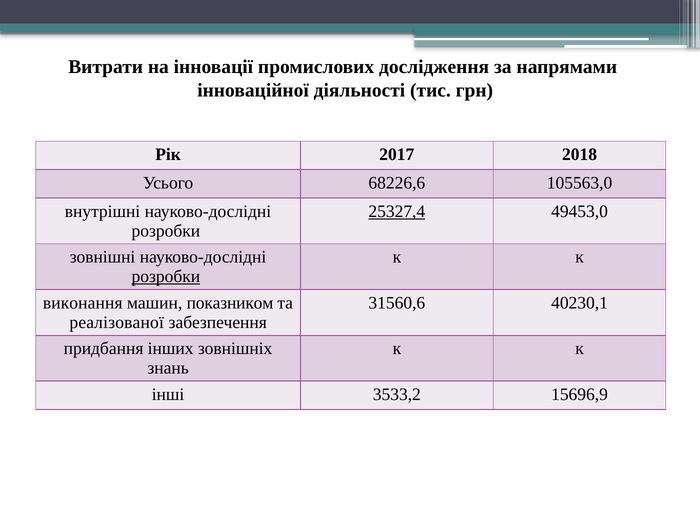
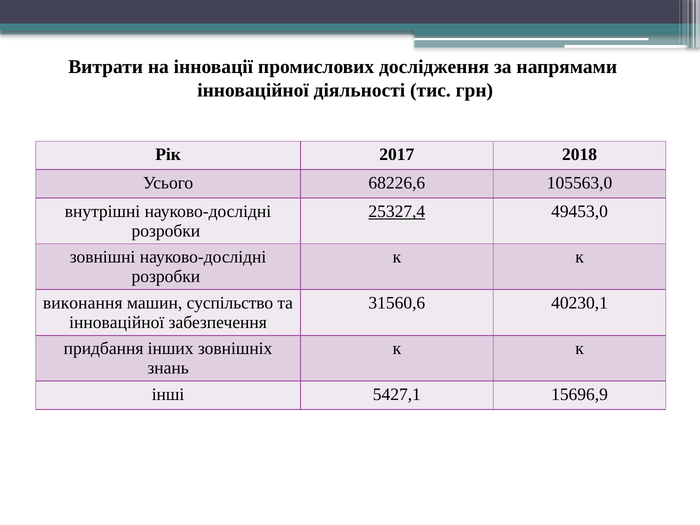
розробки at (166, 277) underline: present -> none
показником: показником -> суспільство
реалізованої at (117, 322): реалізованої -> інноваційної
3533,2: 3533,2 -> 5427,1
